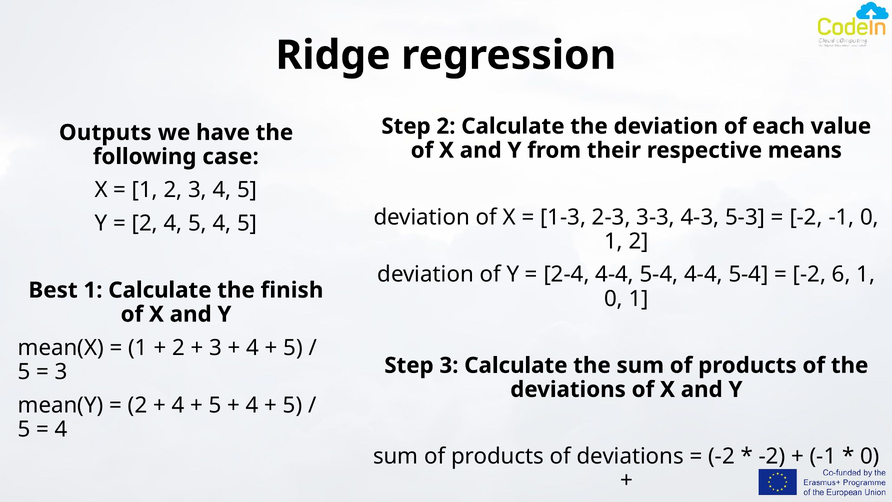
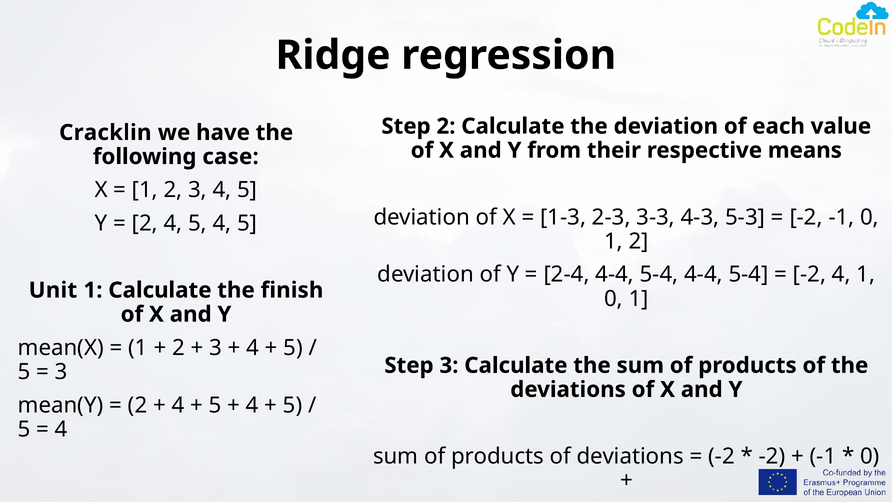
Outputs: Outputs -> Cracklin
-2 6: 6 -> 4
Best: Best -> Unit
